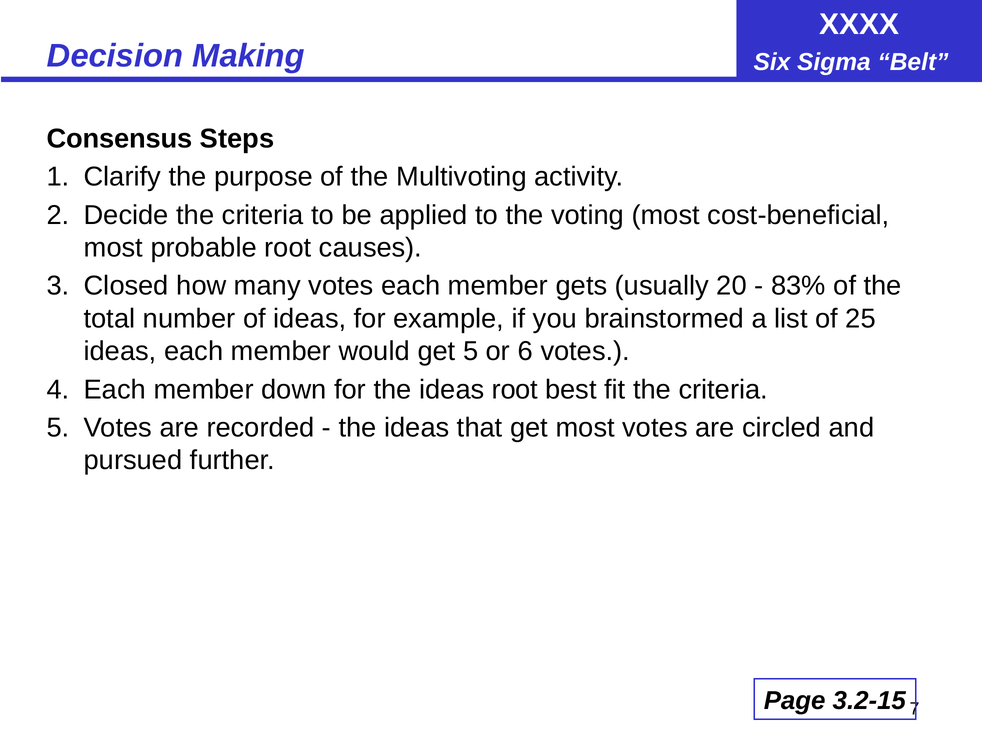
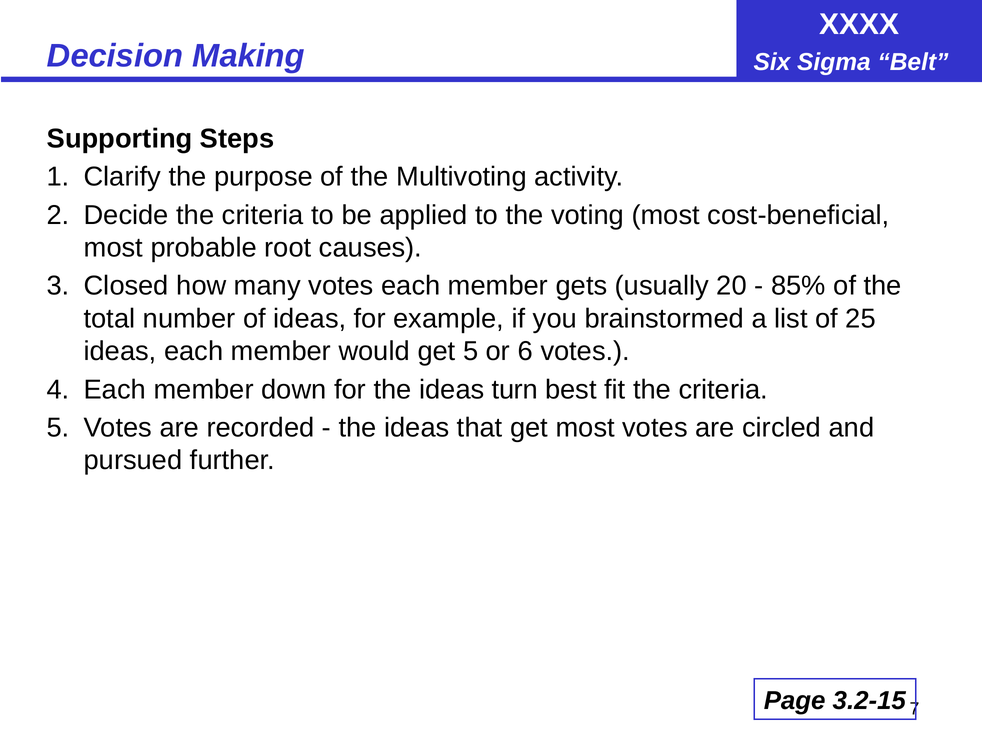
Consensus: Consensus -> Supporting
83%: 83% -> 85%
ideas root: root -> turn
